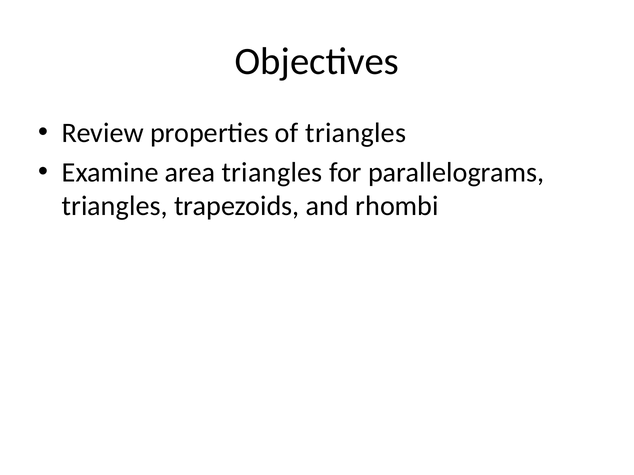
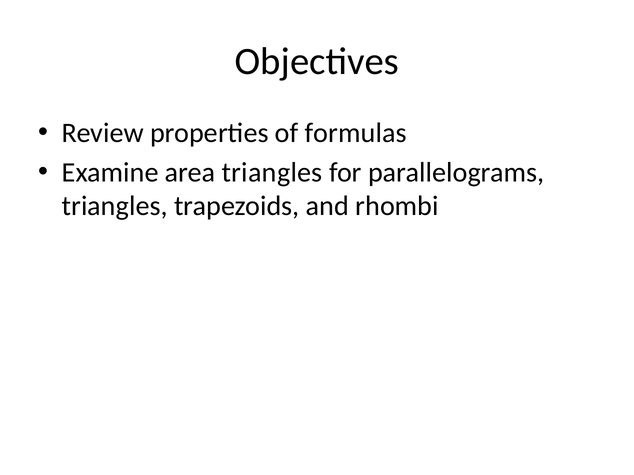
of triangles: triangles -> formulas
